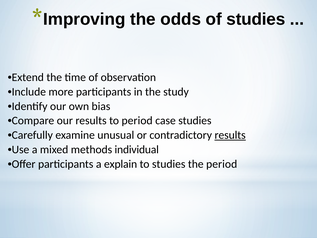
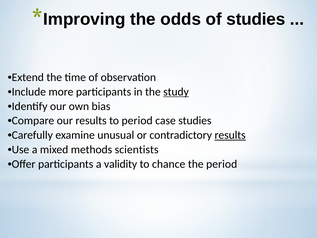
study underline: none -> present
individual: individual -> scientists
explain: explain -> validity
to studies: studies -> chance
